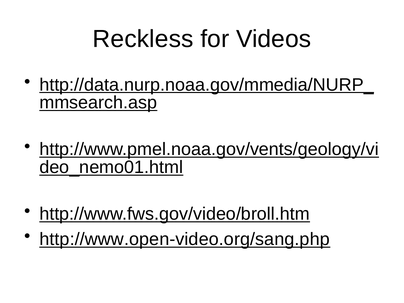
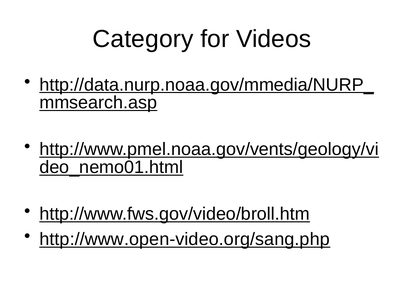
Reckless: Reckless -> Category
